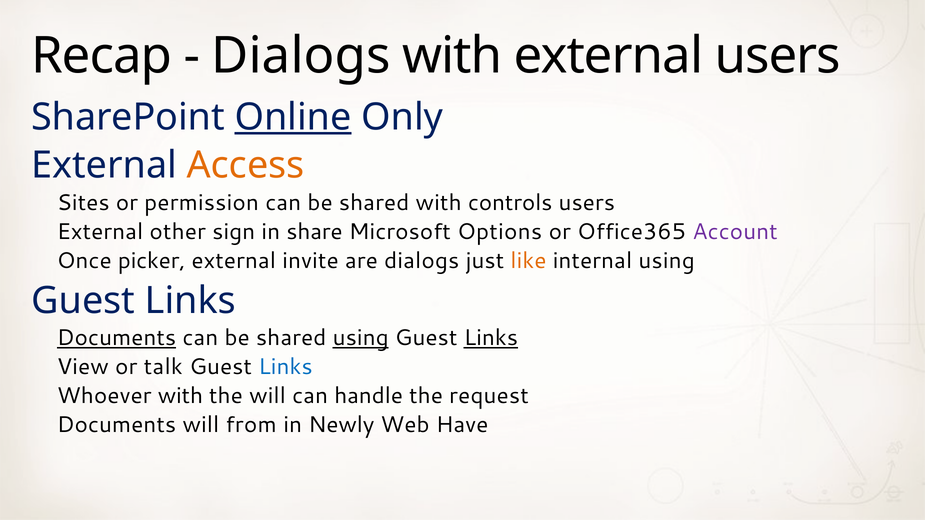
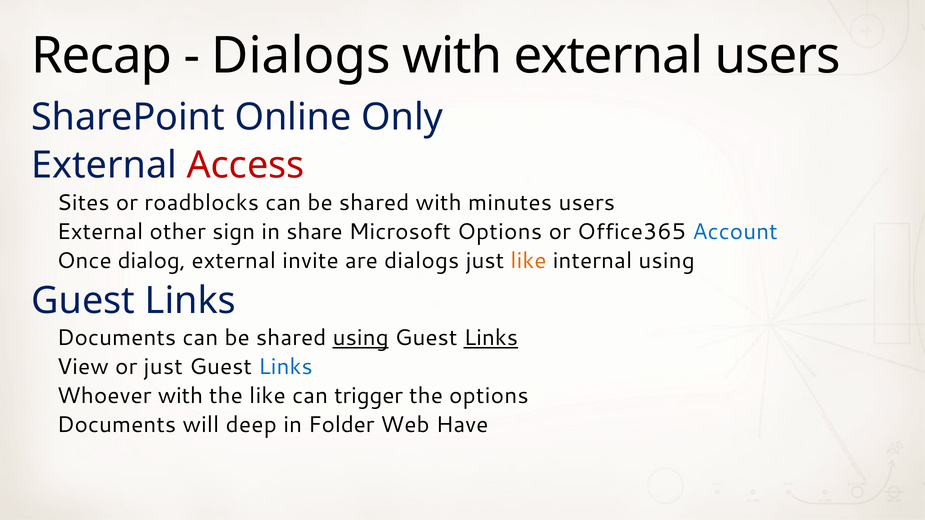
Online underline: present -> none
Access colour: orange -> red
permission: permission -> roadblocks
controls: controls -> minutes
Account colour: purple -> blue
picker: picker -> dialog
Documents at (117, 338) underline: present -> none
or talk: talk -> just
the will: will -> like
handle: handle -> trigger
the request: request -> options
from: from -> deep
Newly: Newly -> Folder
